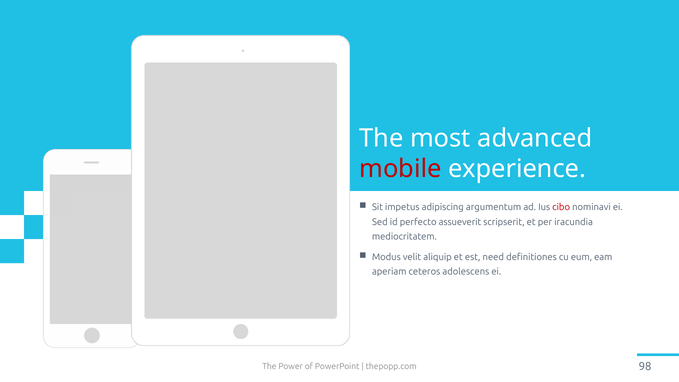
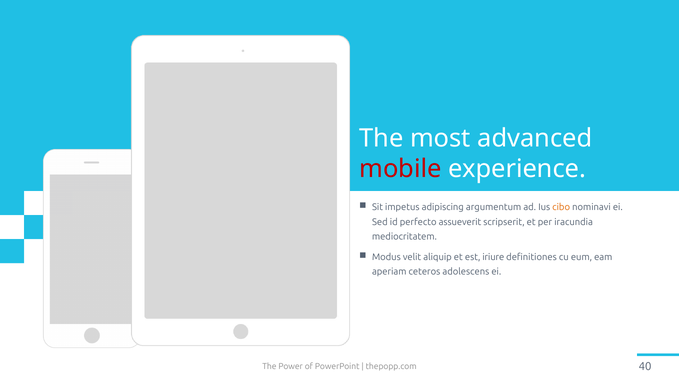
cibo colour: red -> orange
need: need -> iriure
98: 98 -> 40
